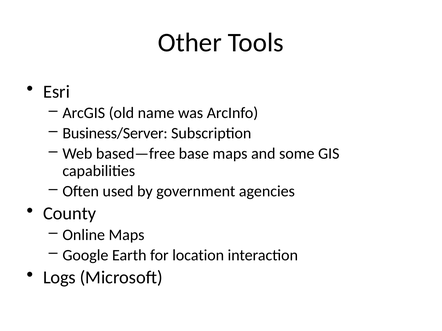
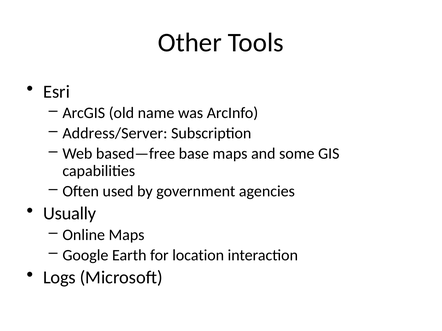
Business/Server: Business/Server -> Address/Server
County: County -> Usually
